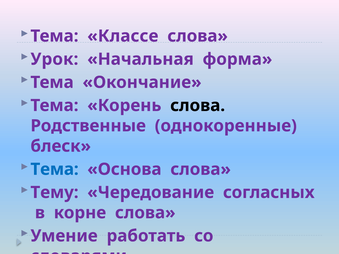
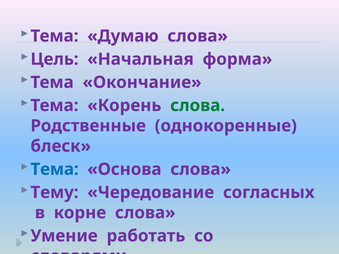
Классе: Классе -> Думаю
Урок: Урок -> Цель
слова at (198, 106) colour: black -> green
